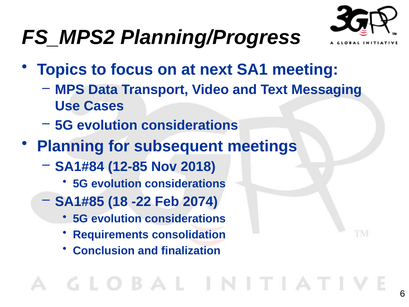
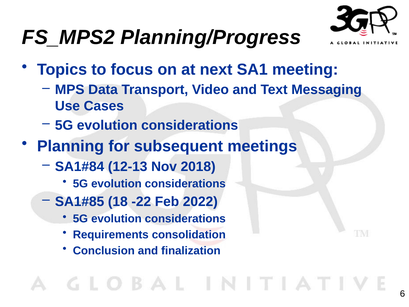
12-85: 12-85 -> 12-13
2074: 2074 -> 2022
